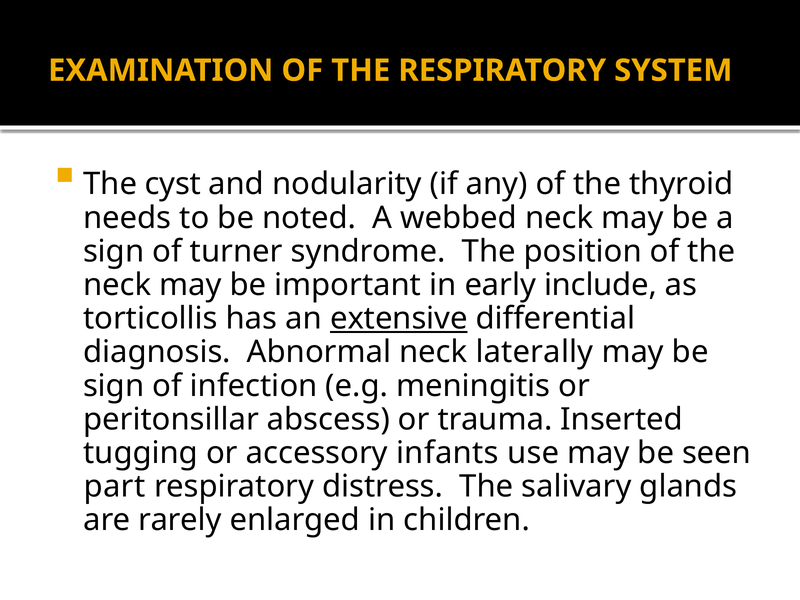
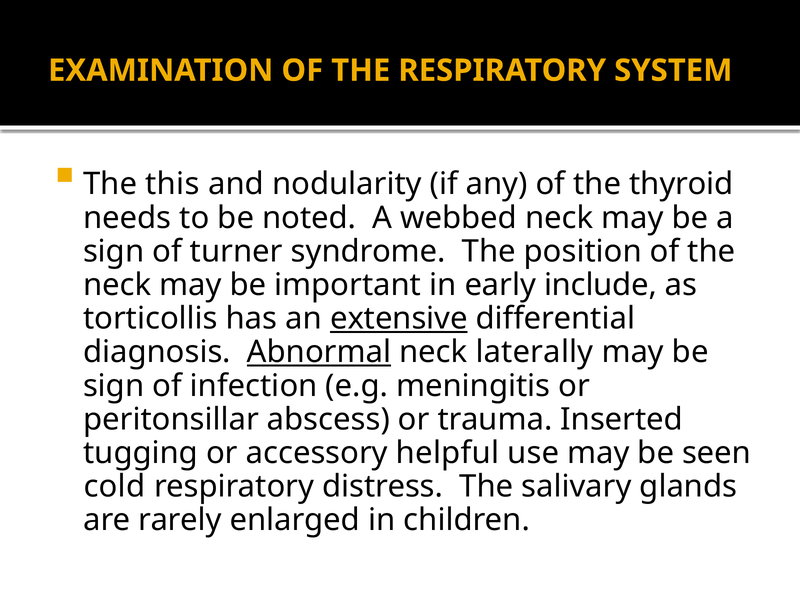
cyst: cyst -> this
Abnormal underline: none -> present
infants: infants -> helpful
part: part -> cold
